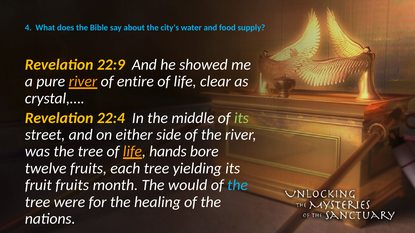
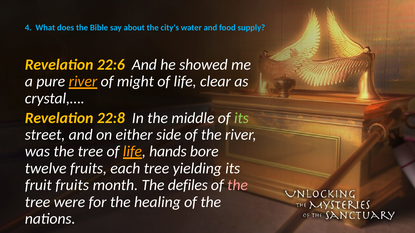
22:9: 22:9 -> 22:6
entire: entire -> might
22:4: 22:4 -> 22:8
would: would -> defiles
the at (238, 185) colour: light blue -> pink
